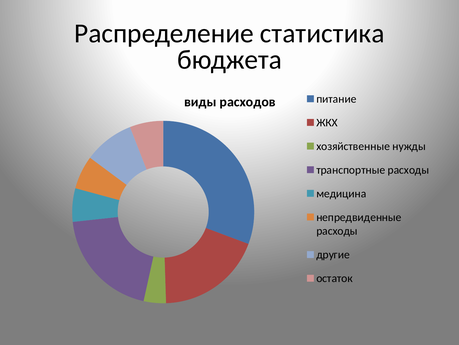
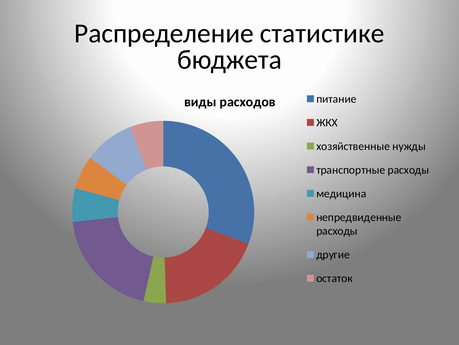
статистика: статистика -> статистике
